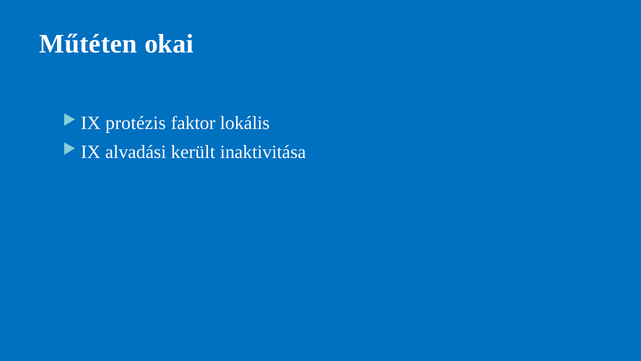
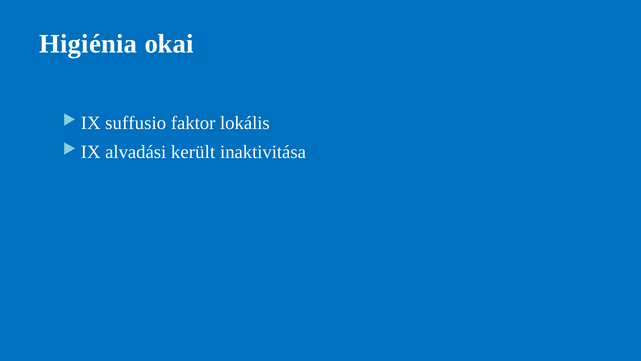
Műtéten: Műtéten -> Higiénia
protézis: protézis -> suffusio
